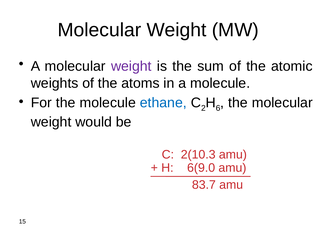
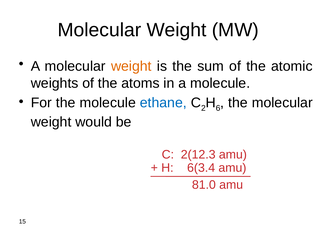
weight at (131, 66) colour: purple -> orange
2(10.3: 2(10.3 -> 2(12.3
6(9.0: 6(9.0 -> 6(3.4
83.7: 83.7 -> 81.0
